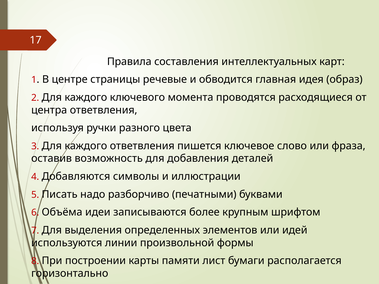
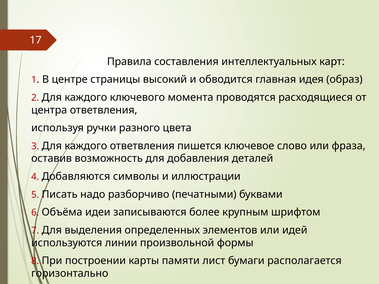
речевые: речевые -> высокий
